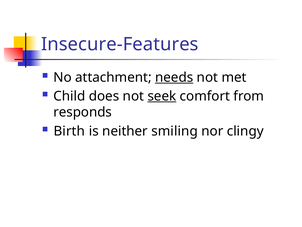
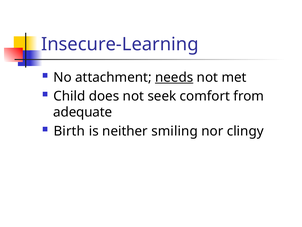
Insecure-Features: Insecure-Features -> Insecure-Learning
seek underline: present -> none
responds: responds -> adequate
